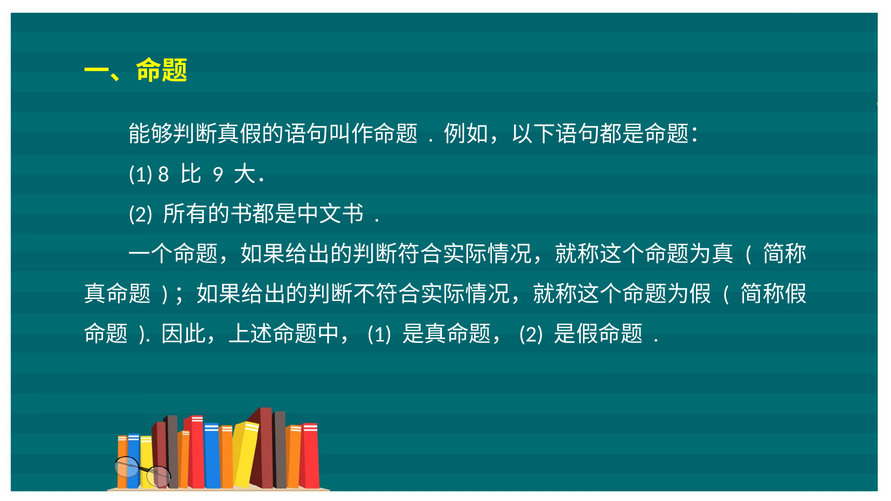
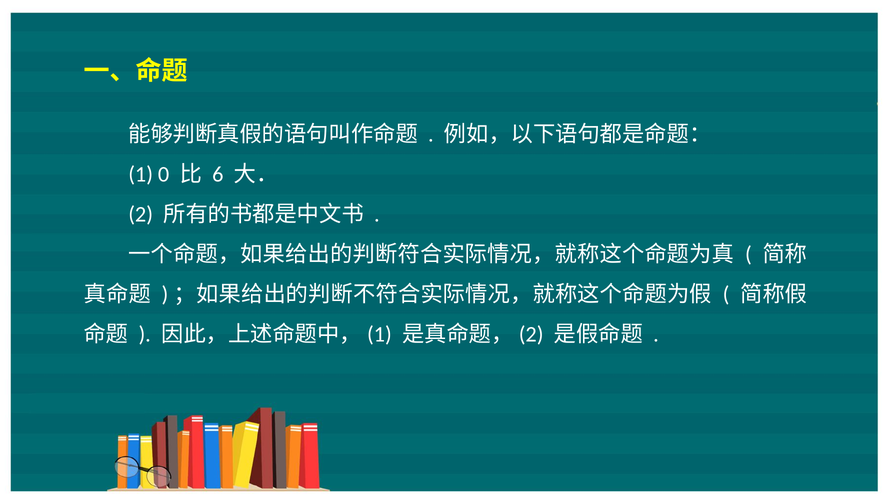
8: 8 -> 0
9: 9 -> 6
